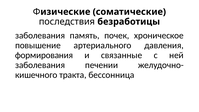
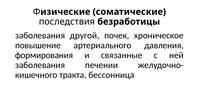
память: память -> другой
